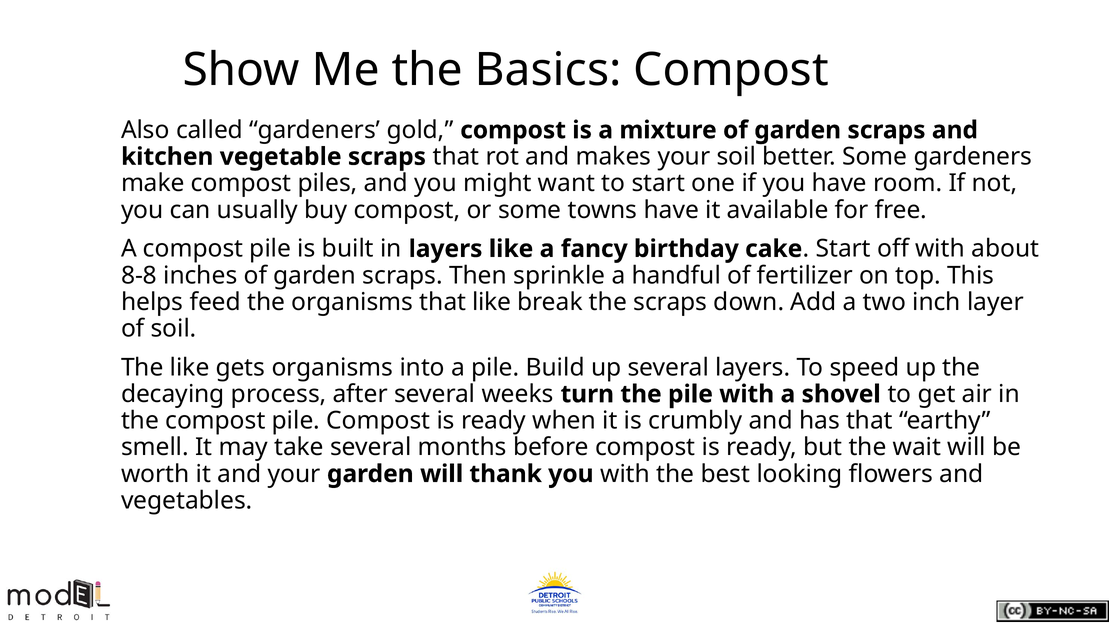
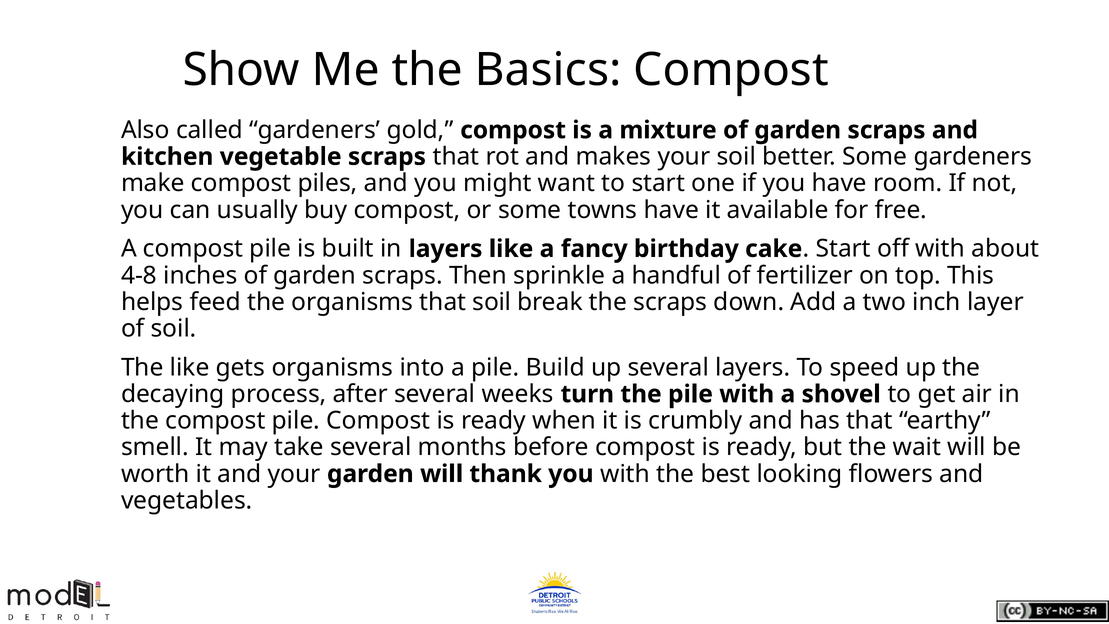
8-8: 8-8 -> 4-8
that like: like -> soil
